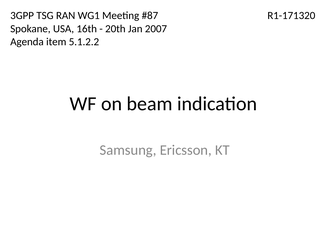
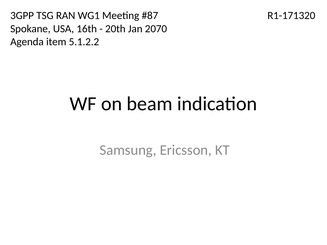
2007: 2007 -> 2070
